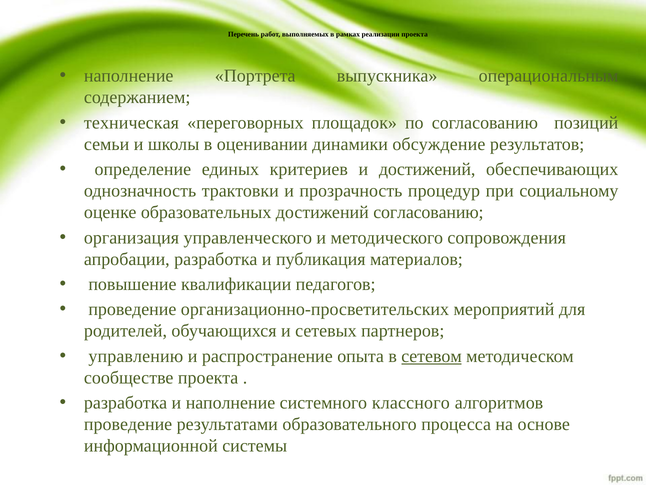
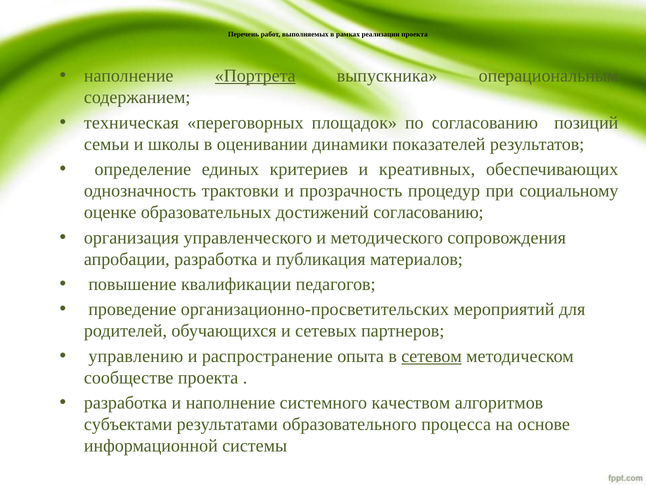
Портрета underline: none -> present
обсуждение: обсуждение -> показателей
и достижений: достижений -> креативных
классного: классного -> качеством
проведение at (128, 424): проведение -> субъектами
